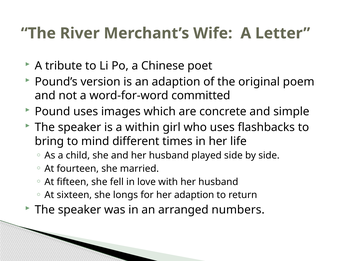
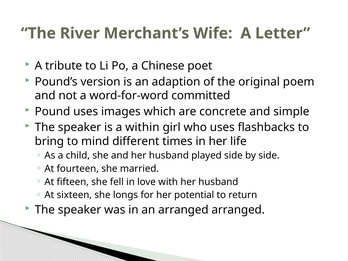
her adaption: adaption -> potential
arranged numbers: numbers -> arranged
